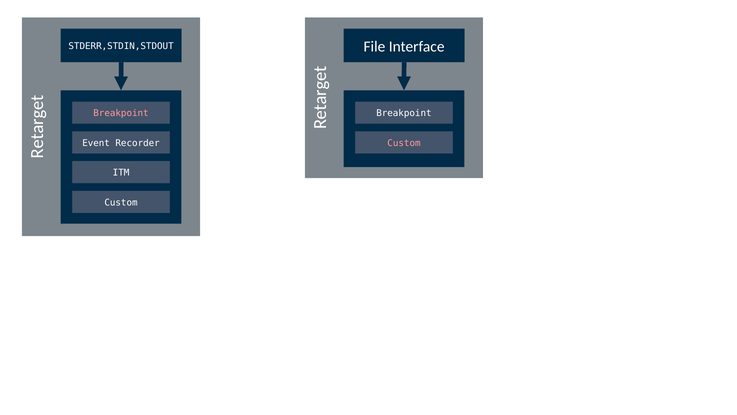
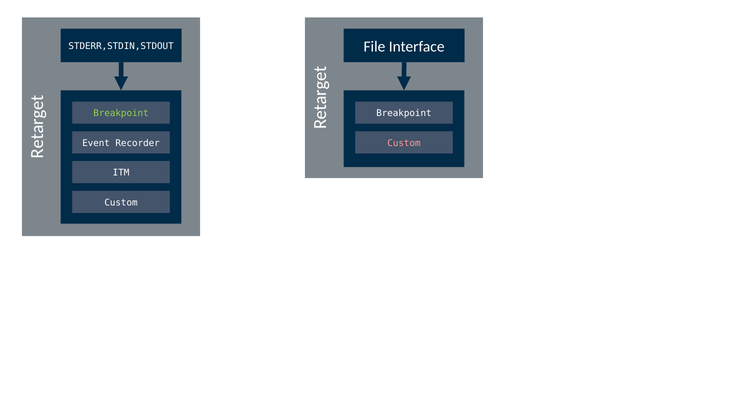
Breakpoint at (121, 113) colour: pink -> light green
